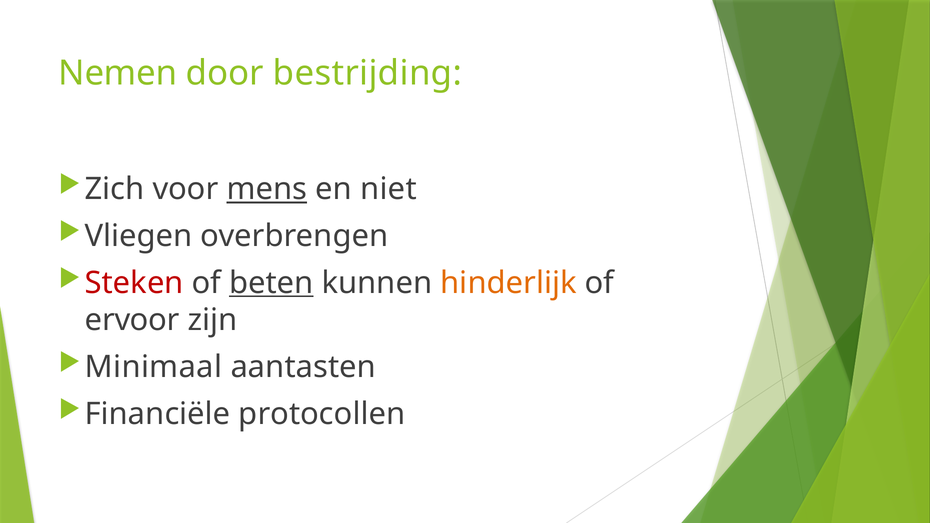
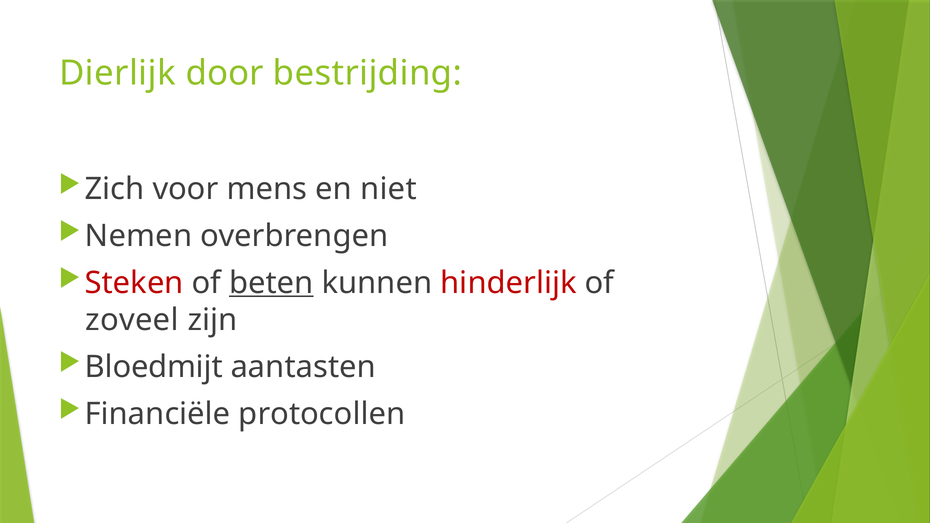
Nemen: Nemen -> Dierlijk
mens underline: present -> none
Vliegen: Vliegen -> Nemen
hinderlijk colour: orange -> red
ervoor: ervoor -> zoveel
Minimaal: Minimaal -> Bloedmijt
